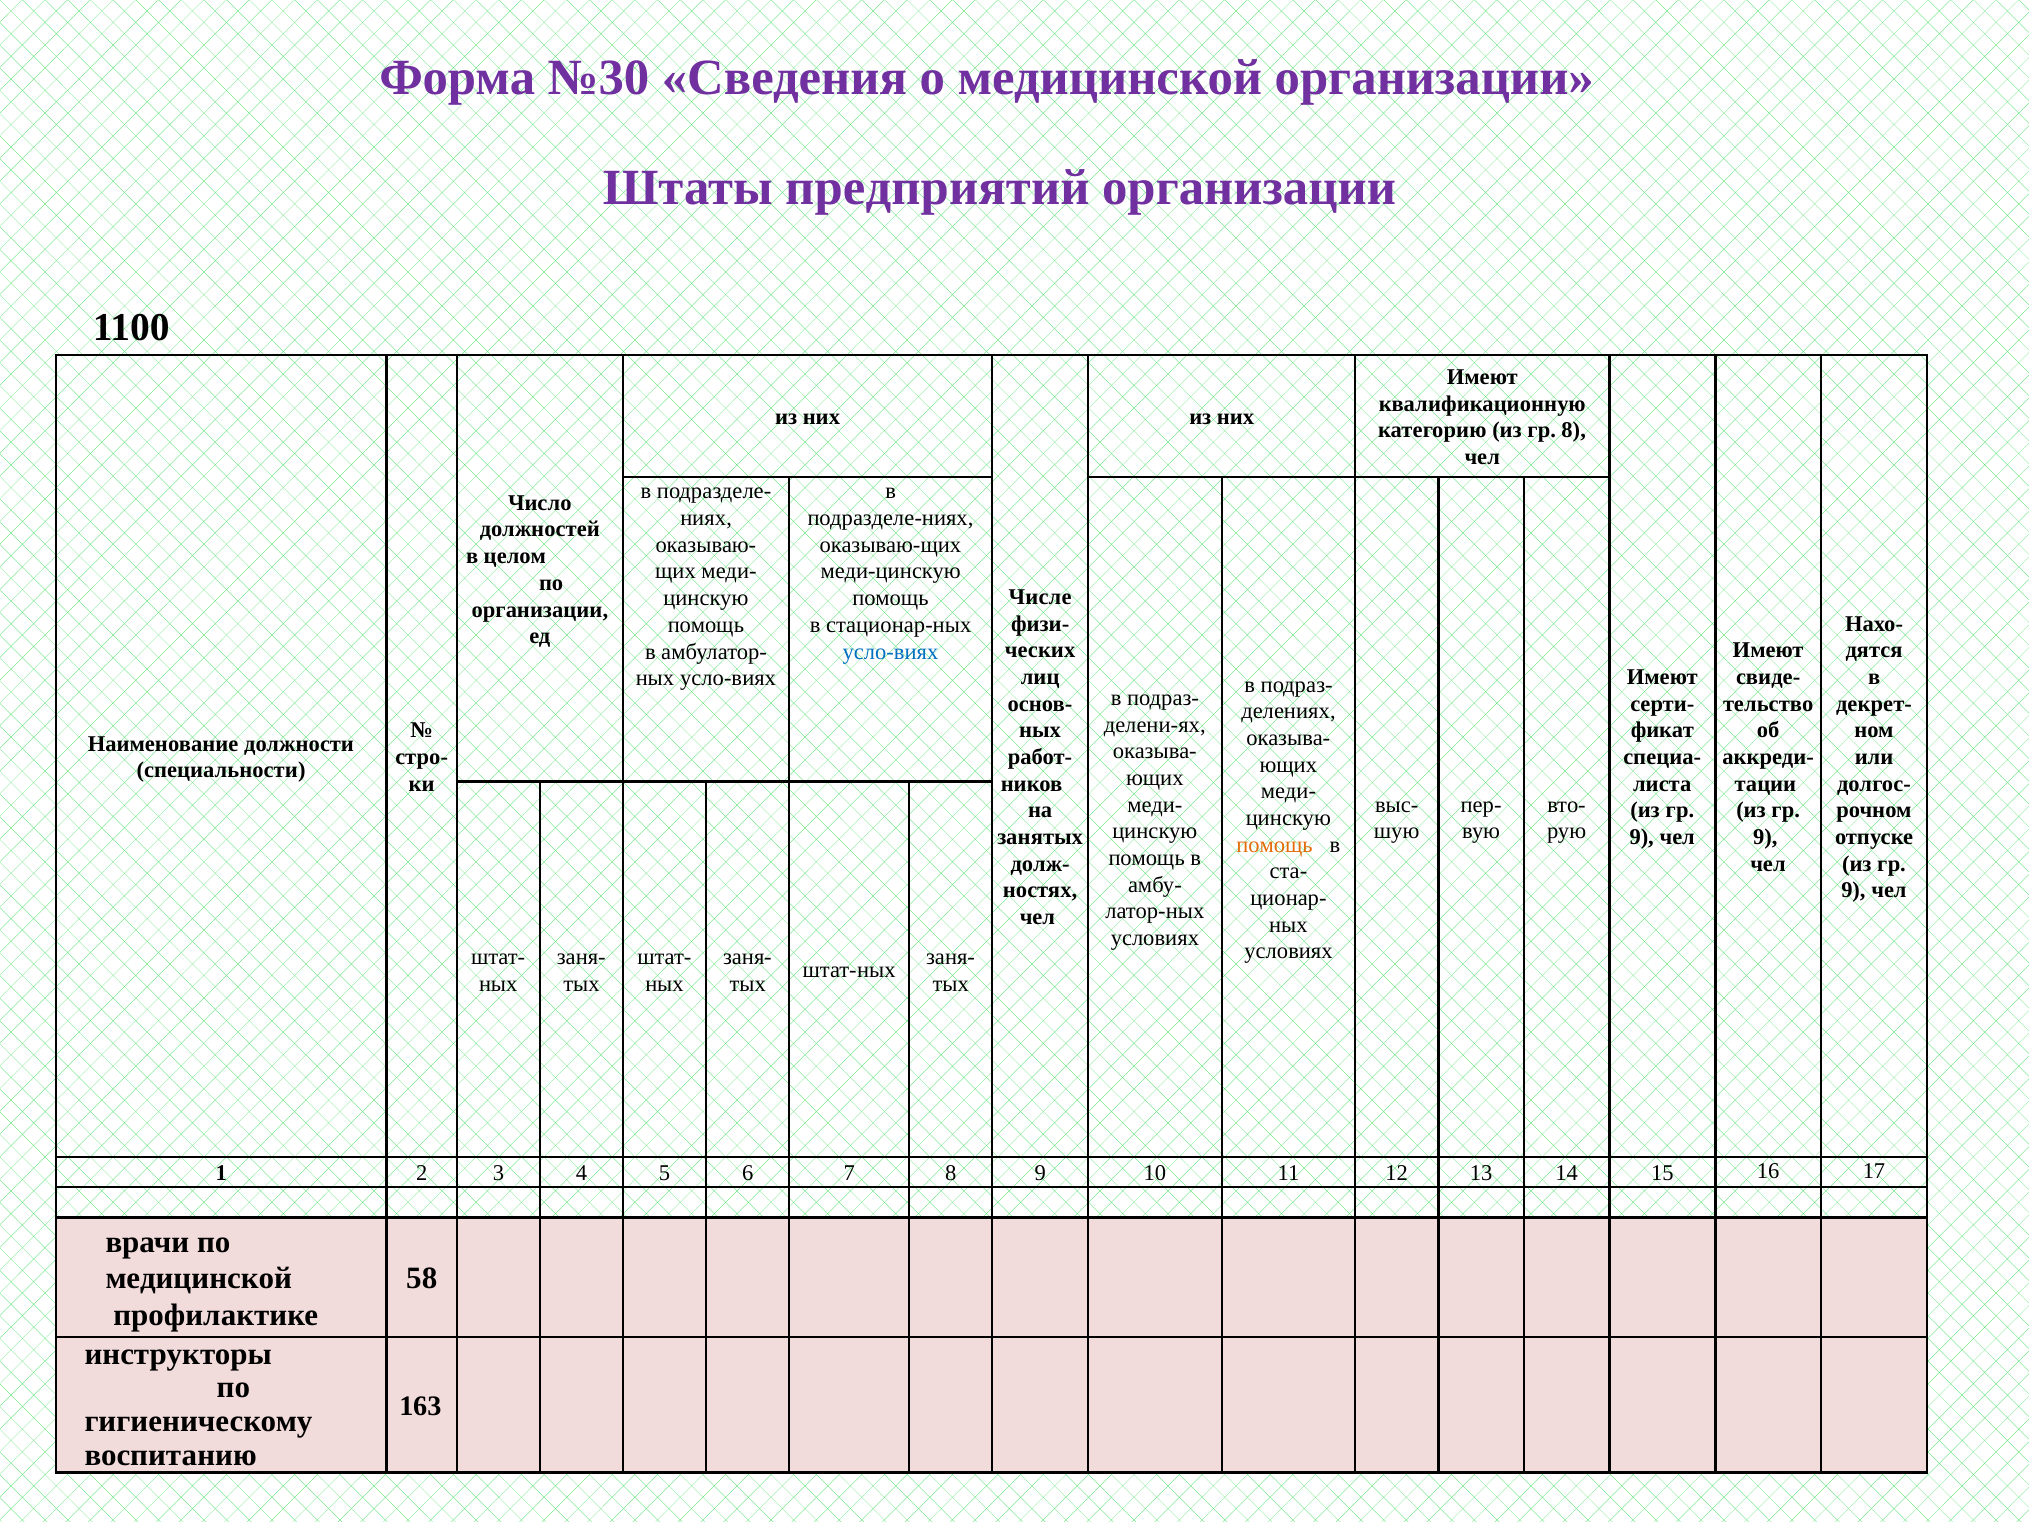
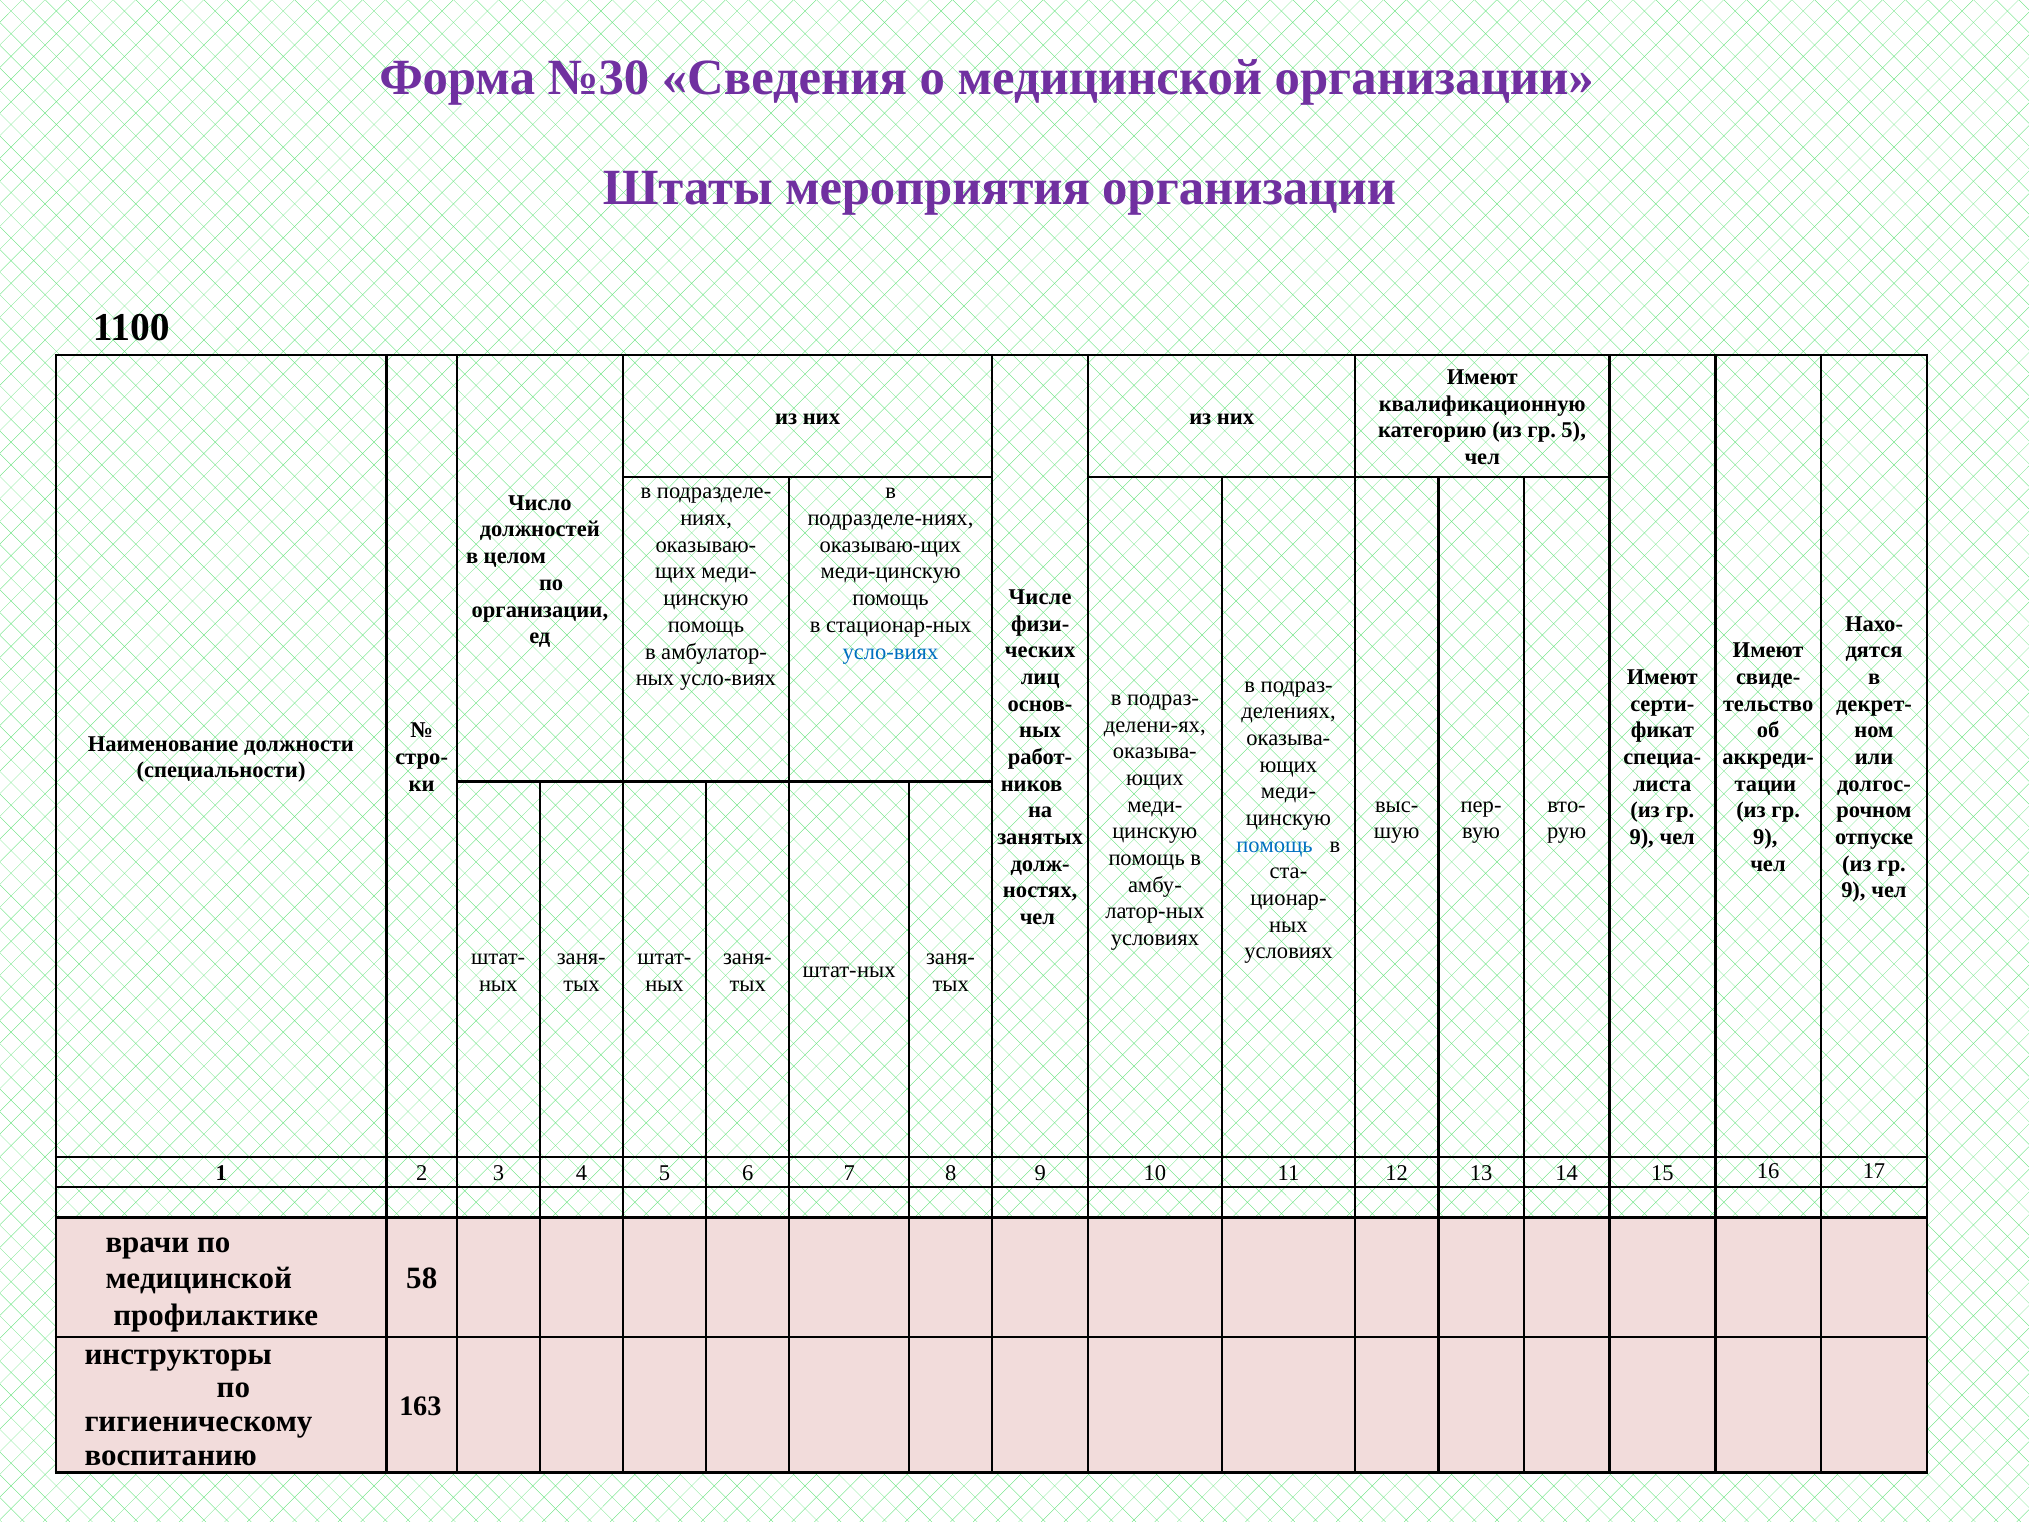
предприятий: предприятий -> мероприятия
гр 8: 8 -> 5
помощь at (1275, 845) colour: orange -> blue
